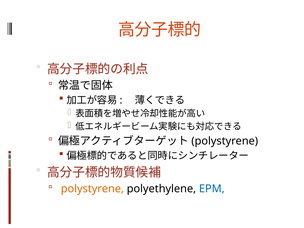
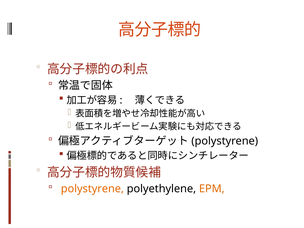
EPM colour: blue -> orange
